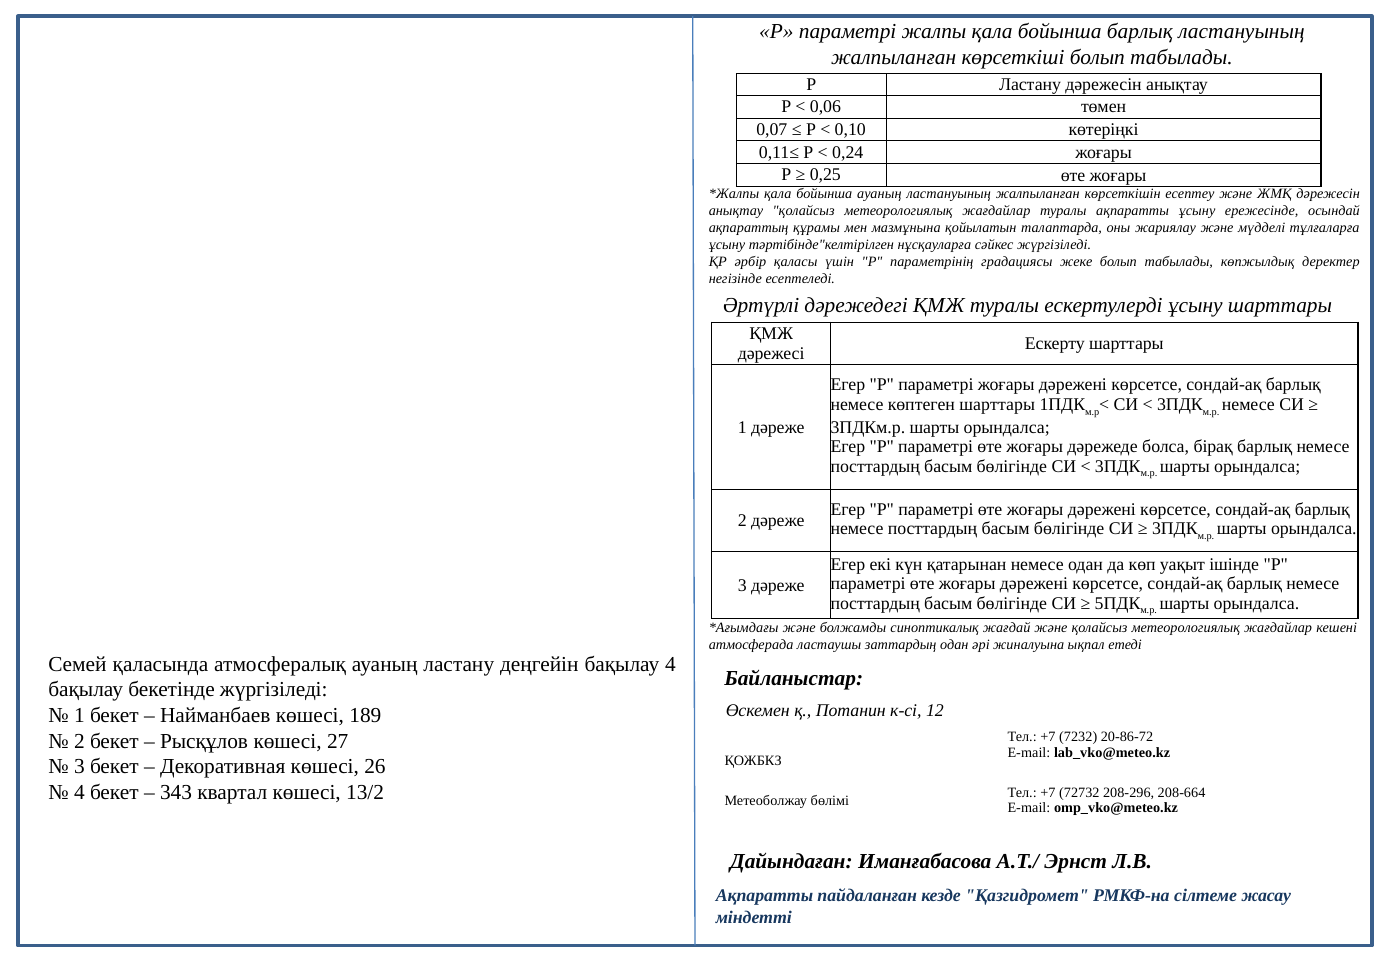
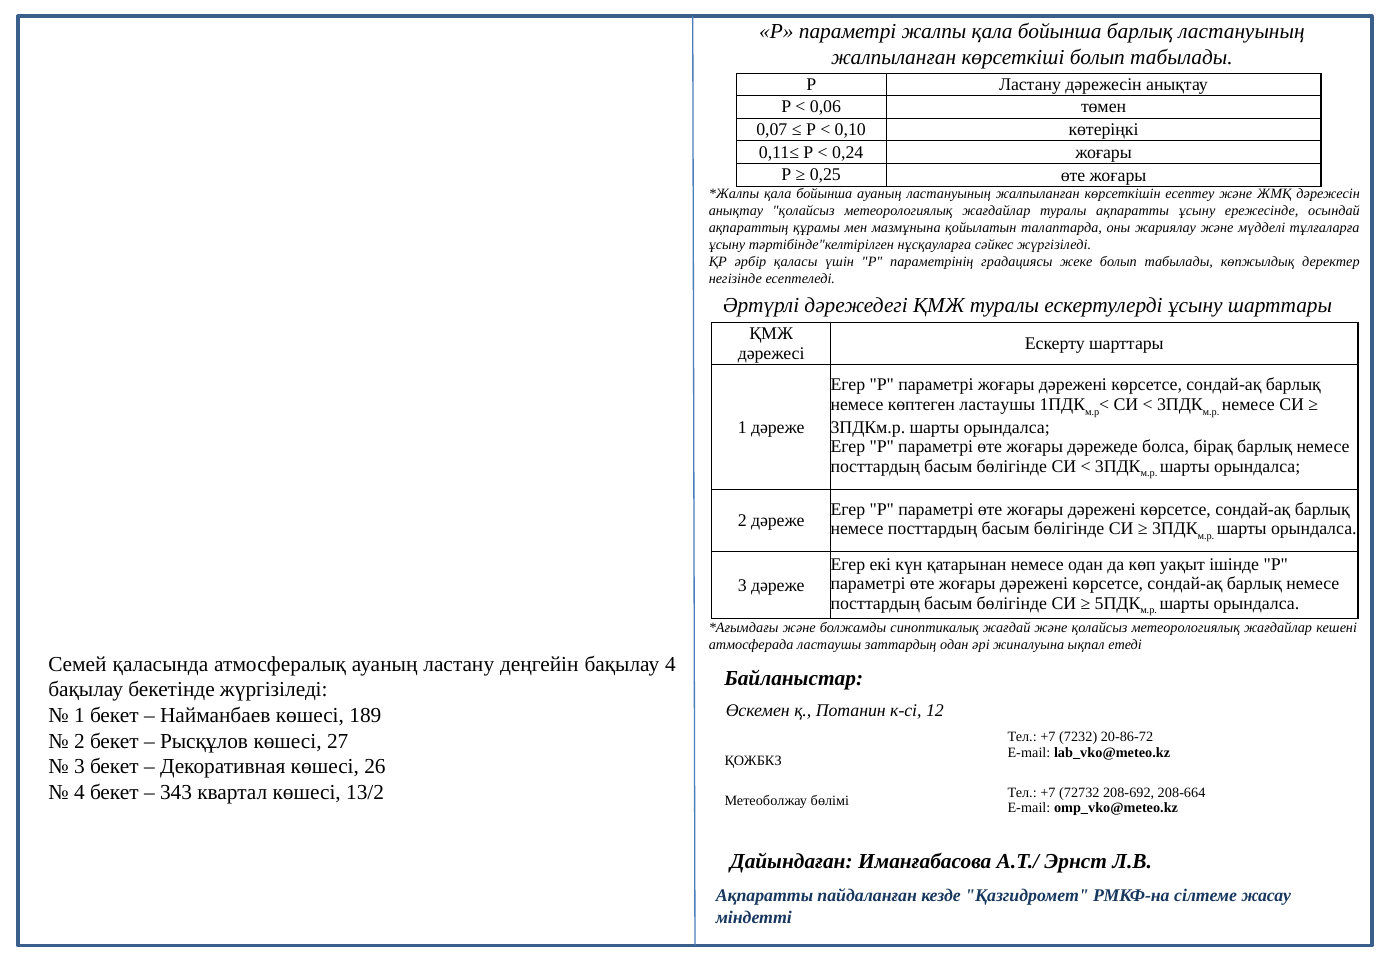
көптеген шарттары: шарттары -> ластаушы
208-296: 208-296 -> 208-692
